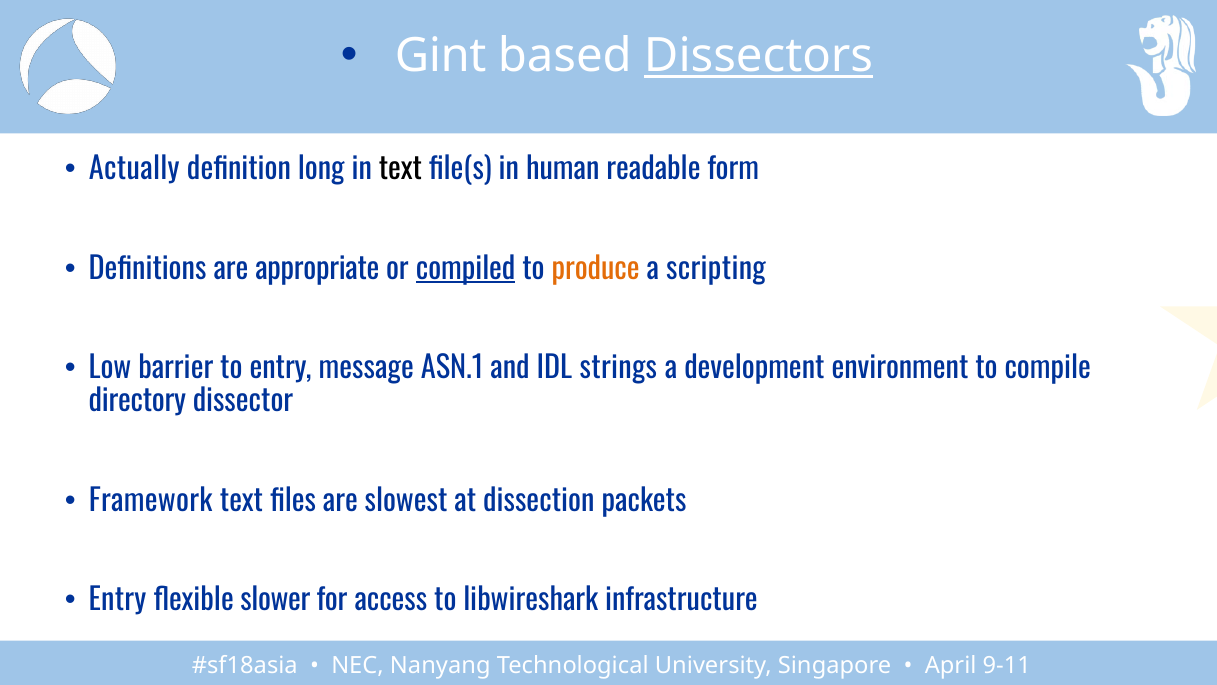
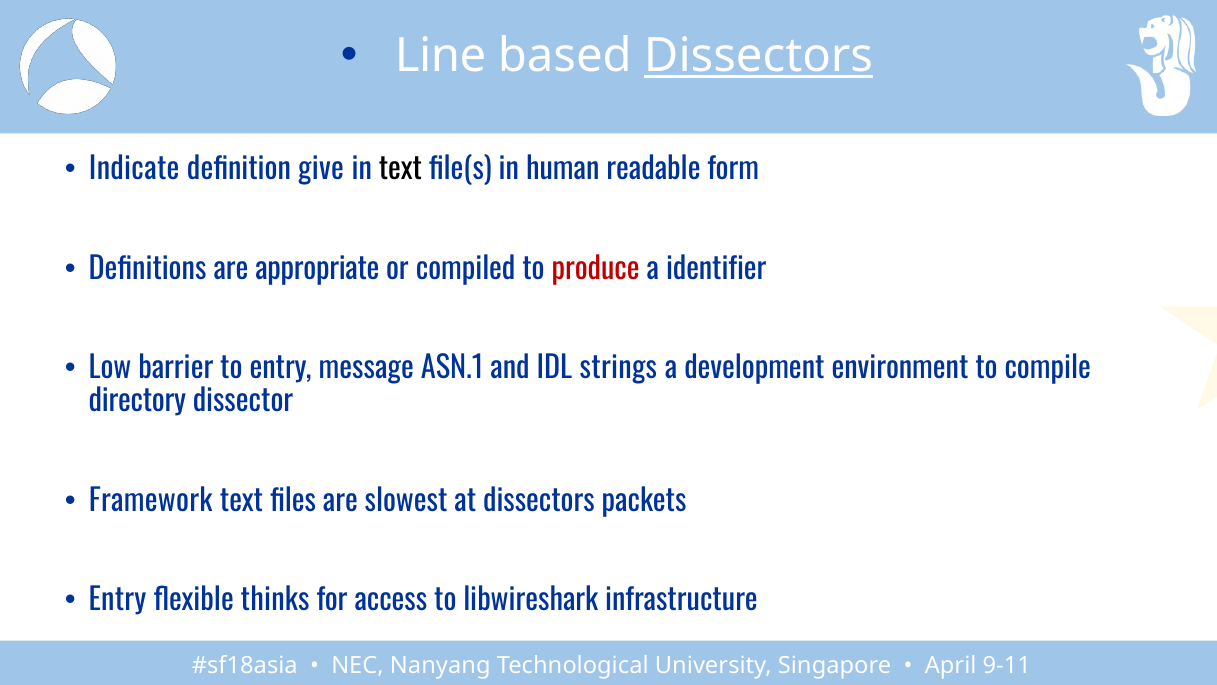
Gint: Gint -> Line
Actually: Actually -> Indicate
long: long -> give
compiled underline: present -> none
produce colour: orange -> red
scripting: scripting -> identifier
at dissection: dissection -> dissectors
slower: slower -> thinks
